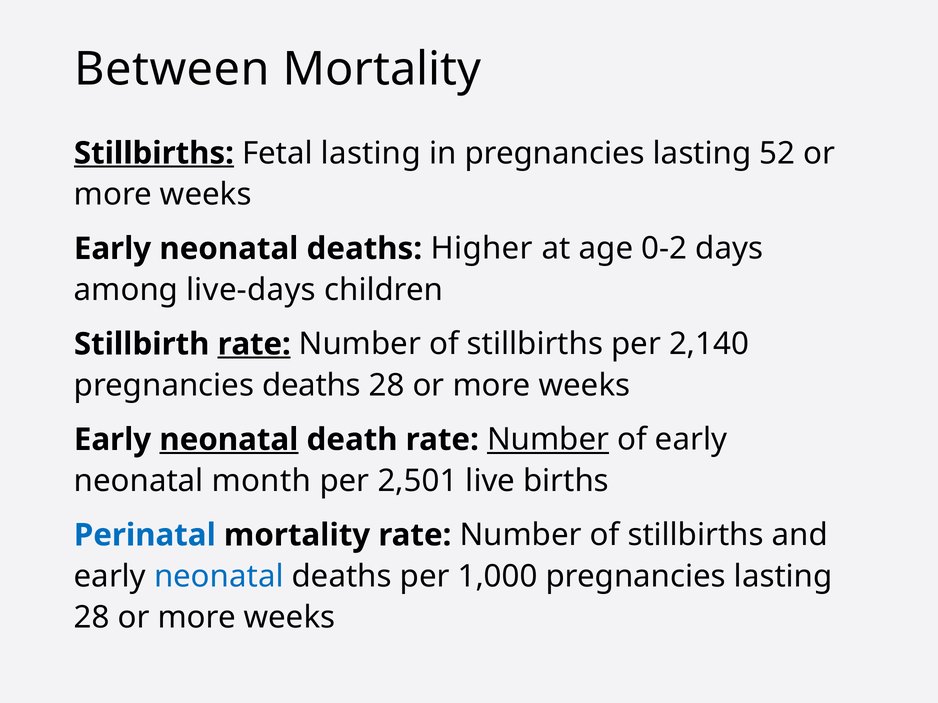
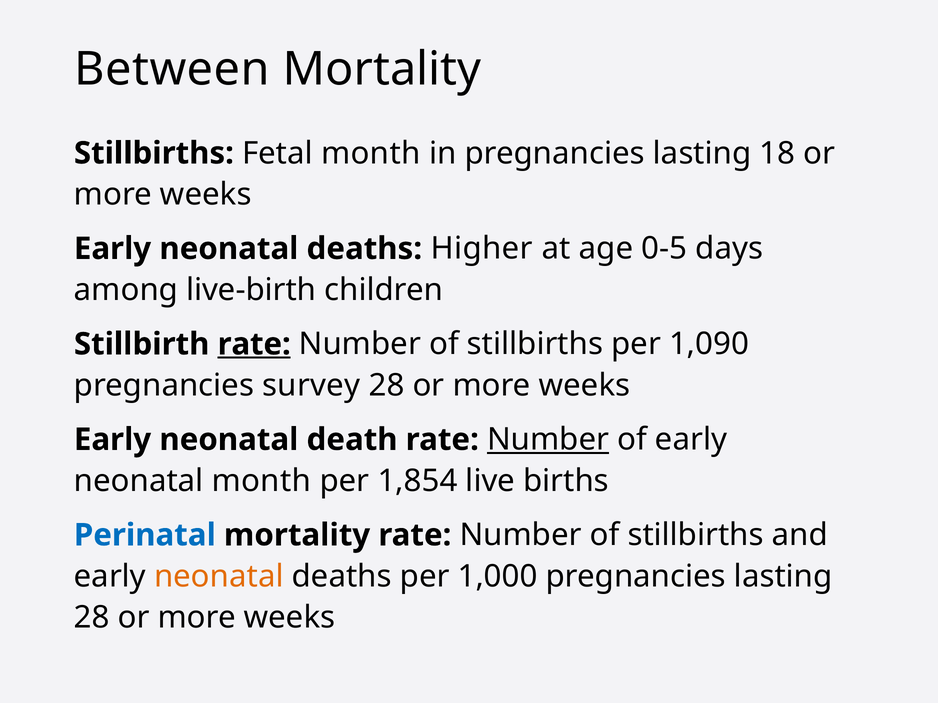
Stillbirths at (154, 153) underline: present -> none
Fetal lasting: lasting -> month
52: 52 -> 18
0-2: 0-2 -> 0-5
live-days: live-days -> live-birth
2,140: 2,140 -> 1,090
pregnancies deaths: deaths -> survey
neonatal at (229, 440) underline: present -> none
2,501: 2,501 -> 1,854
neonatal at (219, 577) colour: blue -> orange
